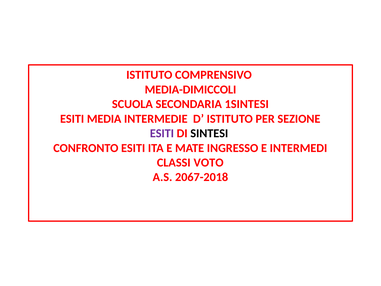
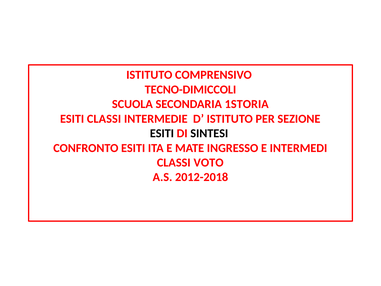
MEDIA-DIMICCOLI: MEDIA-DIMICCOLI -> TECNO-DIMICCOLI
1SINTESI: 1SINTESI -> 1STORIA
ESITI MEDIA: MEDIA -> CLASSI
ESITI at (162, 133) colour: purple -> black
2067-2018: 2067-2018 -> 2012-2018
